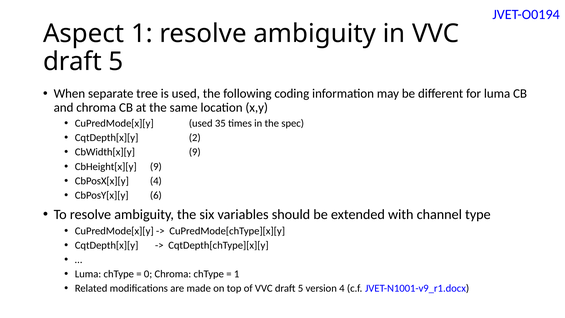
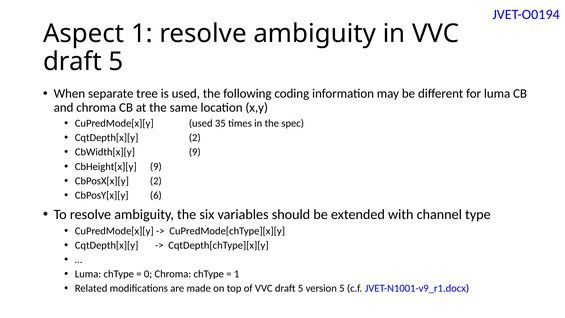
CbPosX[x][y 4: 4 -> 2
version 4: 4 -> 5
